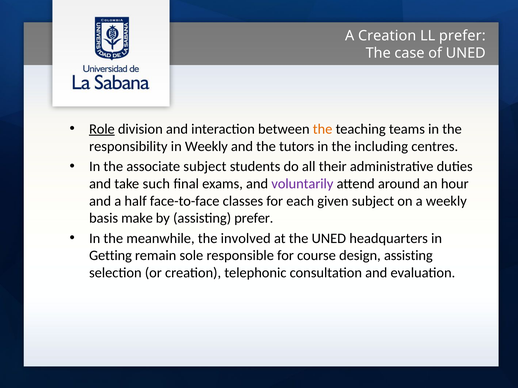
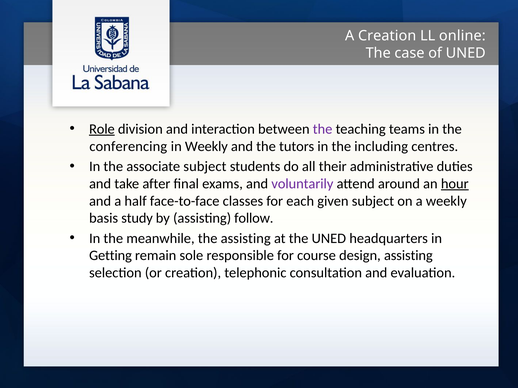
LL prefer: prefer -> online
the at (323, 129) colour: orange -> purple
responsibility: responsibility -> conferencing
such: such -> after
hour underline: none -> present
make: make -> study
assisting prefer: prefer -> follow
the involved: involved -> assisting
